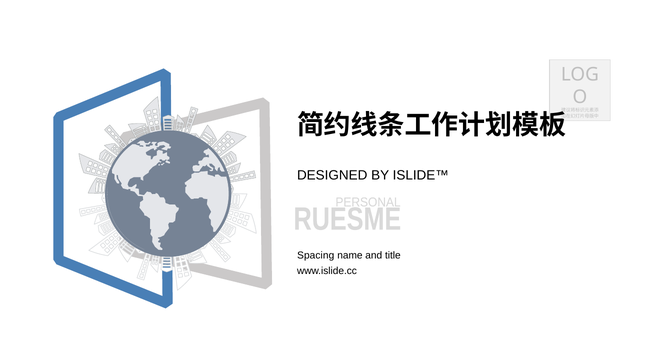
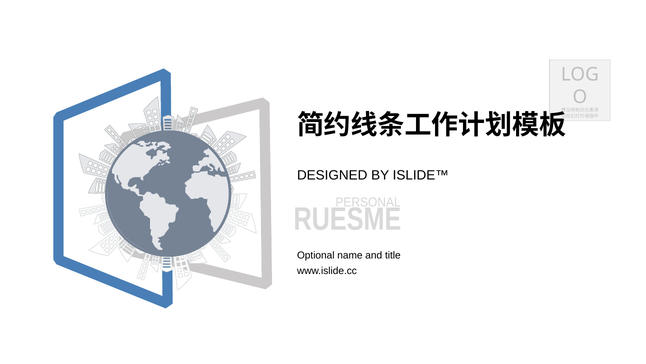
Spacing: Spacing -> Optional
